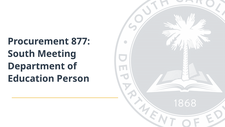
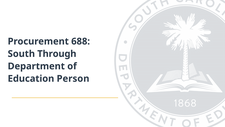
877: 877 -> 688
Meeting: Meeting -> Through
